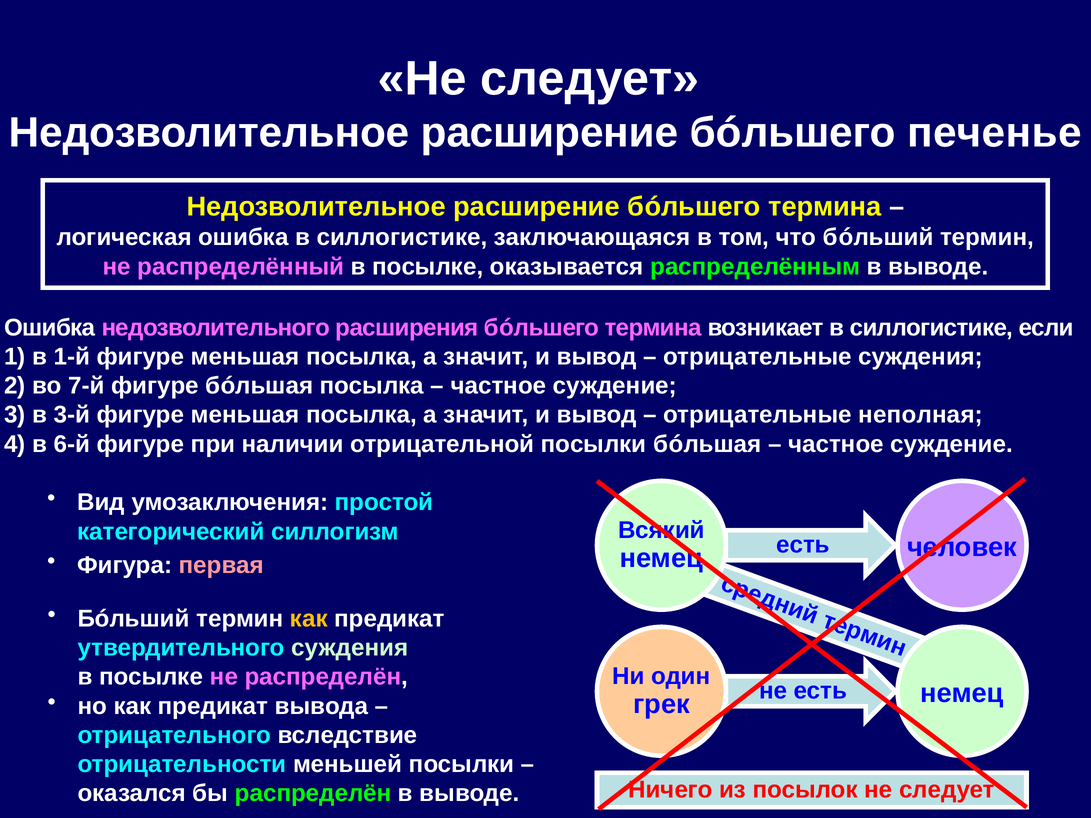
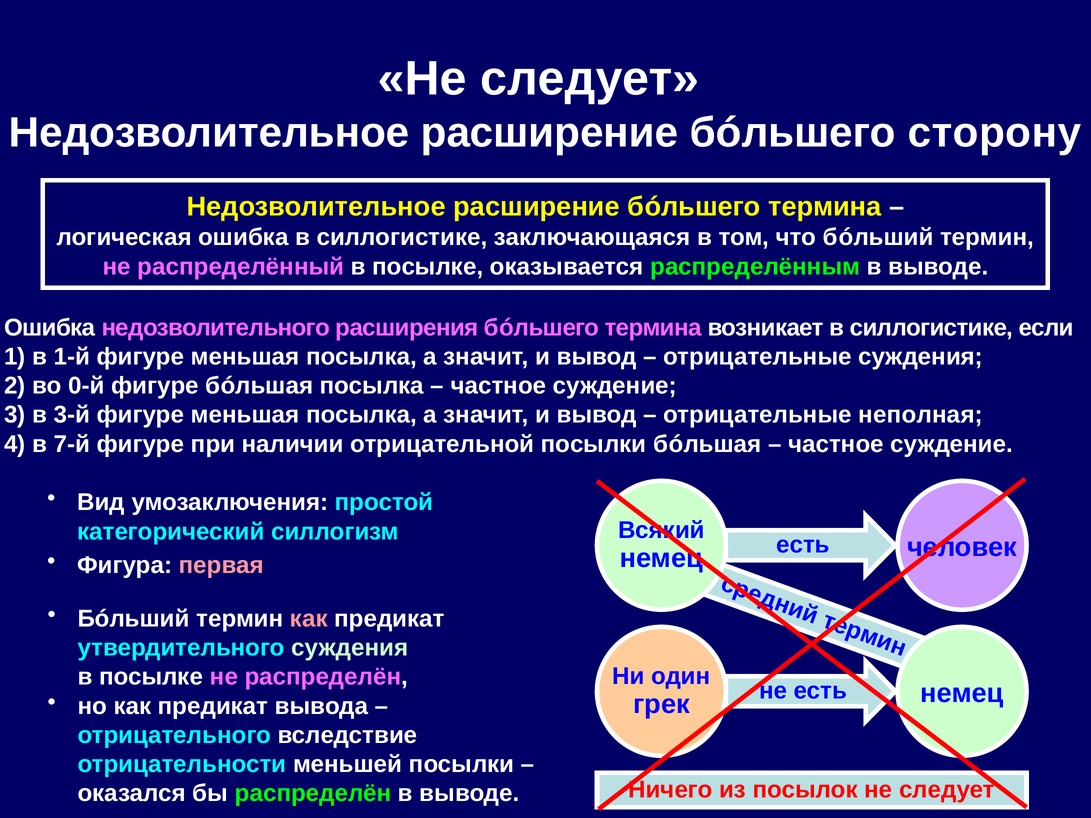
печенье: печенье -> сторону
7-й: 7-й -> 0-й
6-й: 6-й -> 7-й
как at (309, 619) colour: yellow -> pink
